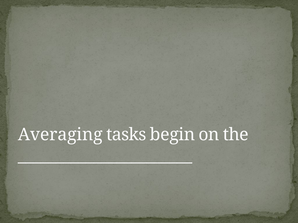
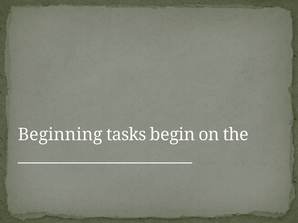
Averaging: Averaging -> Beginning
